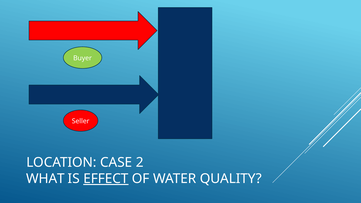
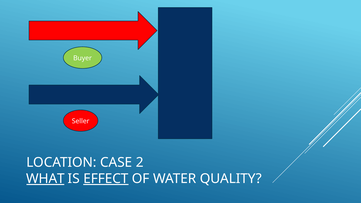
WHAT underline: none -> present
